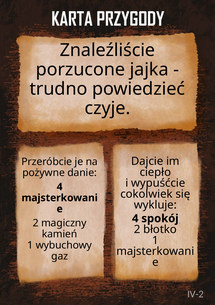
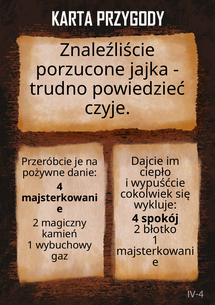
IV-2: IV-2 -> IV-4
